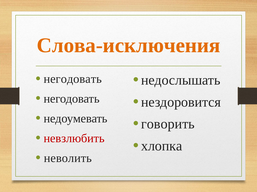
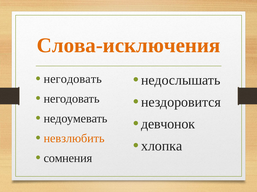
говорить: говорить -> девчонок
невзлюбить colour: red -> orange
неволить: неволить -> сомнения
